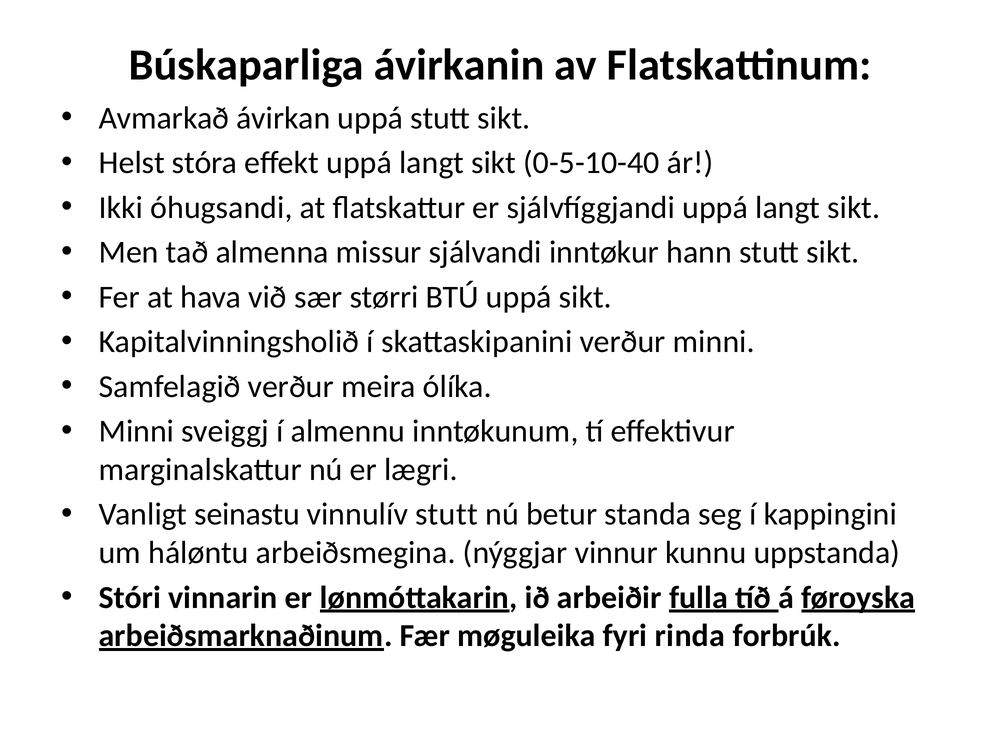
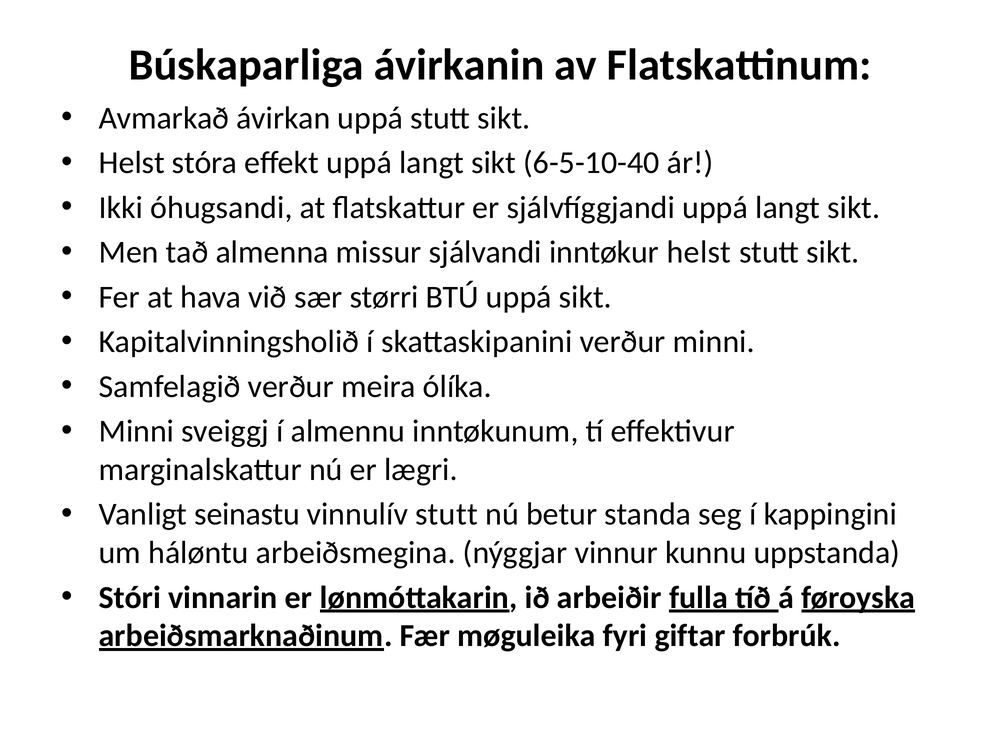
0-5-10-40: 0-5-10-40 -> 6-5-10-40
inntøkur hann: hann -> helst
rinda: rinda -> giftar
